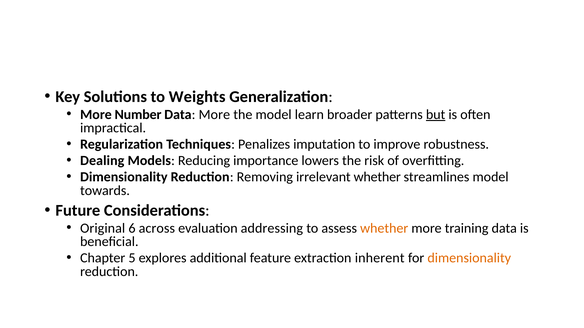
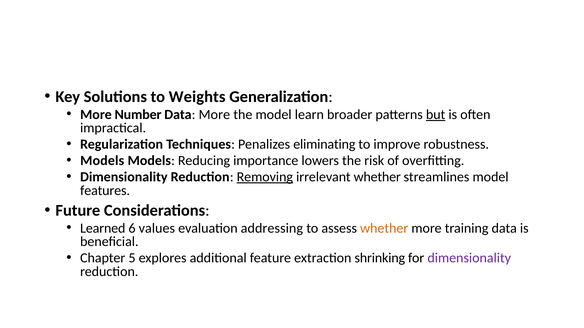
imputation: imputation -> eliminating
Dealing at (102, 161): Dealing -> Models
Removing underline: none -> present
towards: towards -> features
Original: Original -> Learned
across: across -> values
inherent: inherent -> shrinking
dimensionality at (469, 258) colour: orange -> purple
